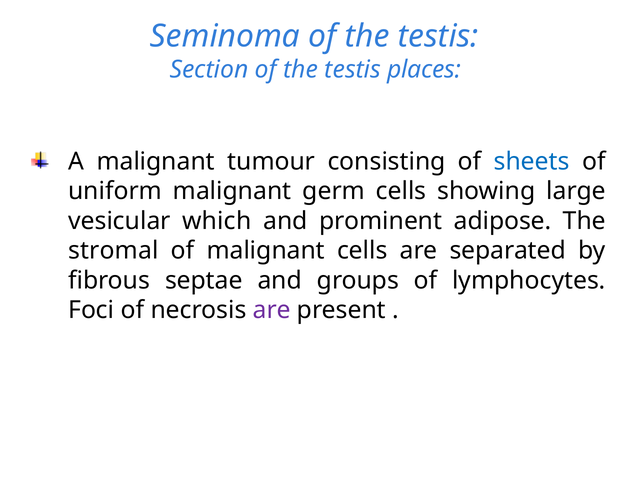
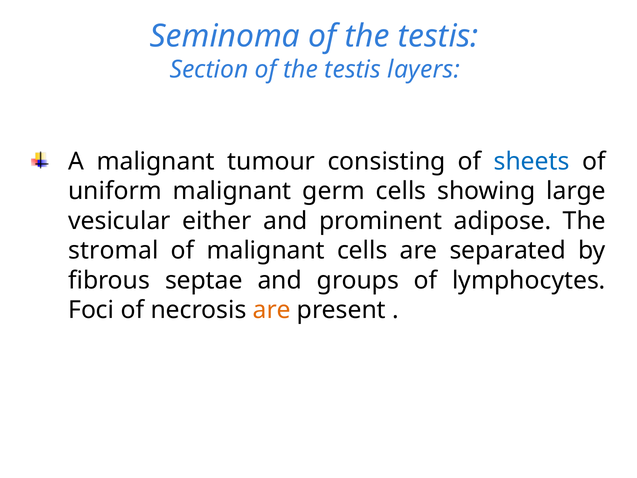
places: places -> layers
which: which -> either
are at (272, 310) colour: purple -> orange
